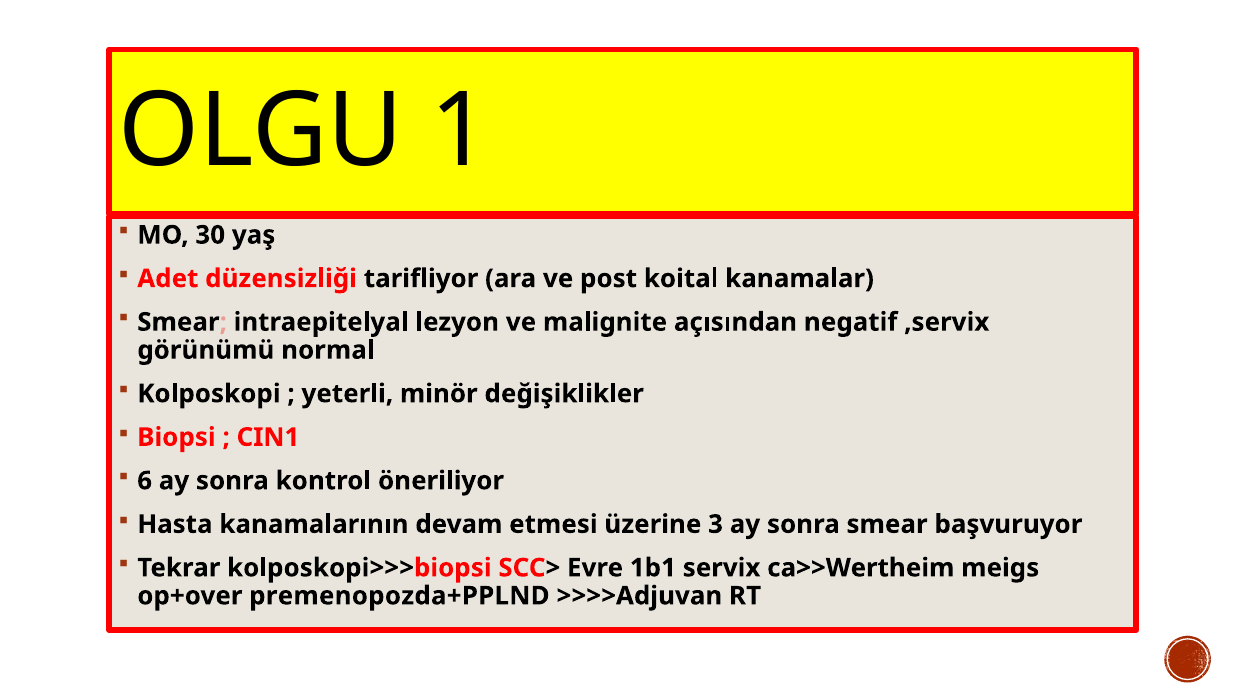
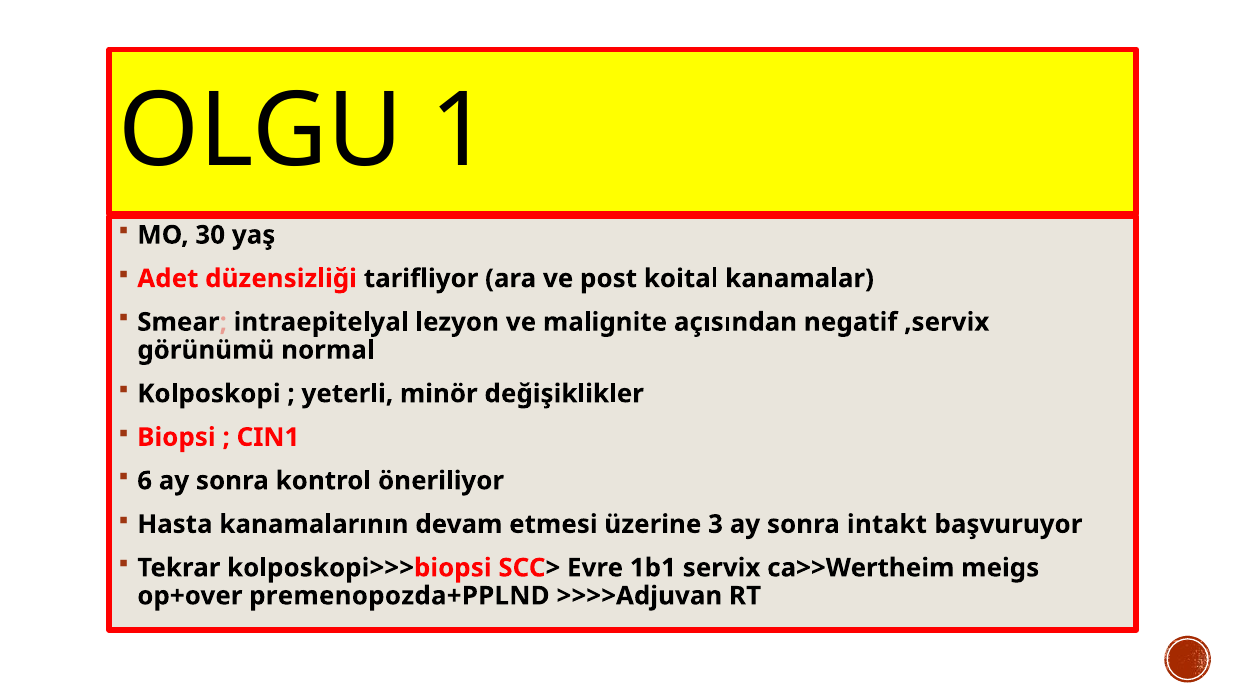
sonra smear: smear -> intakt
